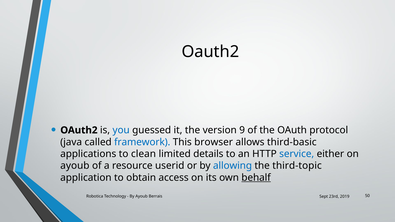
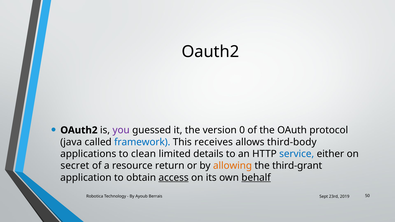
you colour: blue -> purple
9: 9 -> 0
browser: browser -> receives
third-basic: third-basic -> third-body
ayoub at (75, 166): ayoub -> secret
userid: userid -> return
allowing colour: blue -> orange
third-topic: third-topic -> third-grant
access underline: none -> present
